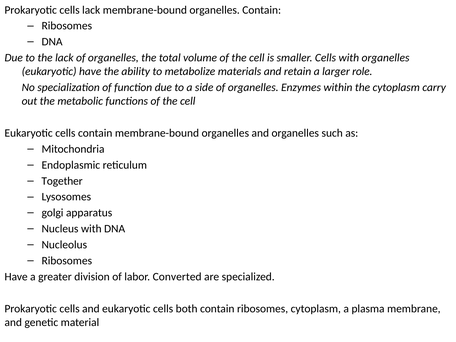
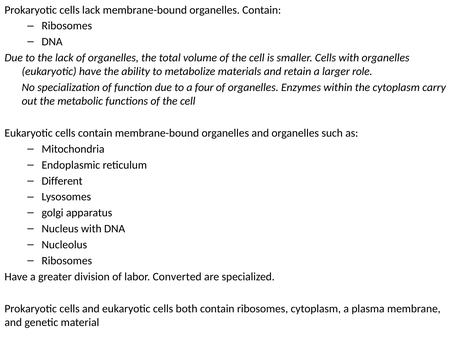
side: side -> four
Together: Together -> Different
